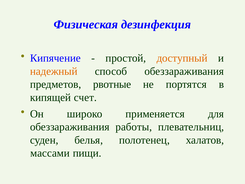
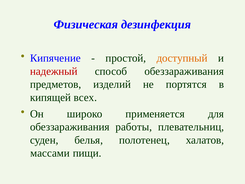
надежный colour: orange -> red
рвотные: рвотные -> изделий
счет: счет -> всех
